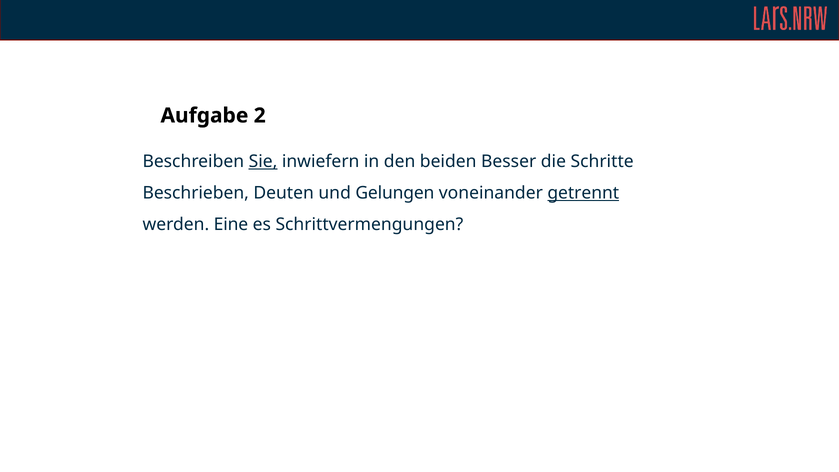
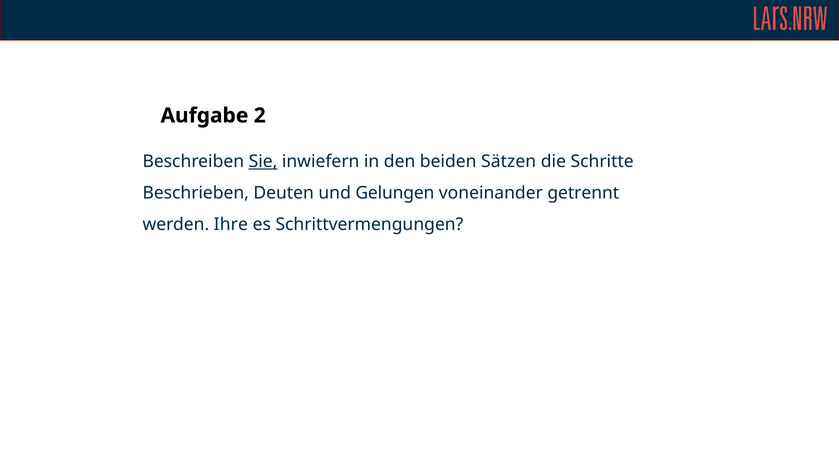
Besser: Besser -> Sätzen
getrennt underline: present -> none
Eine: Eine -> Ihre
